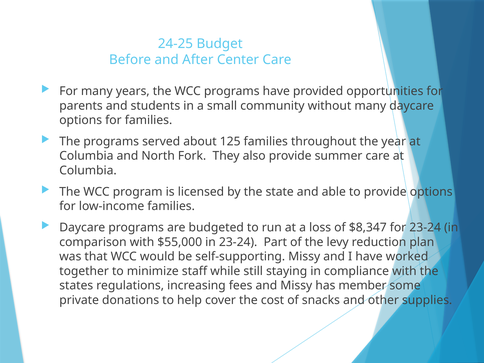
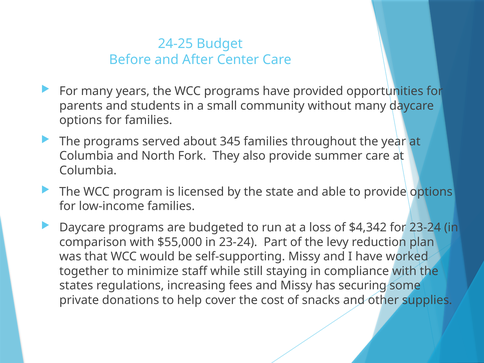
125: 125 -> 345
$8,347: $8,347 -> $4,342
member: member -> securing
